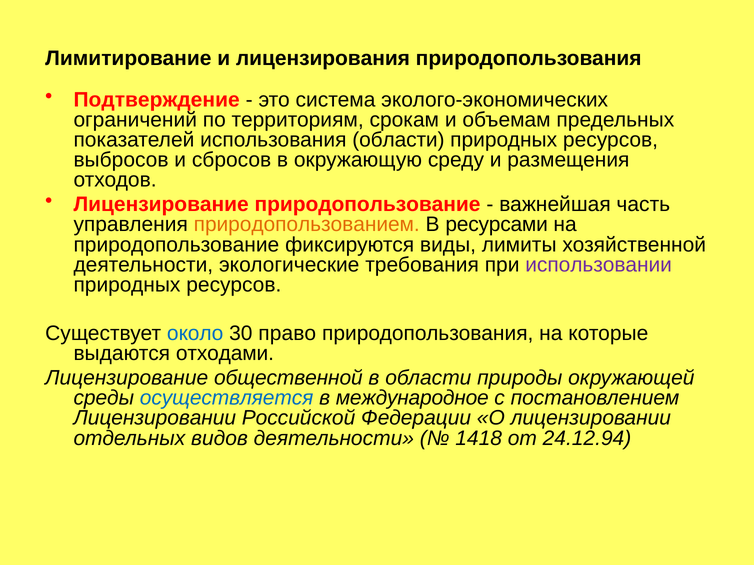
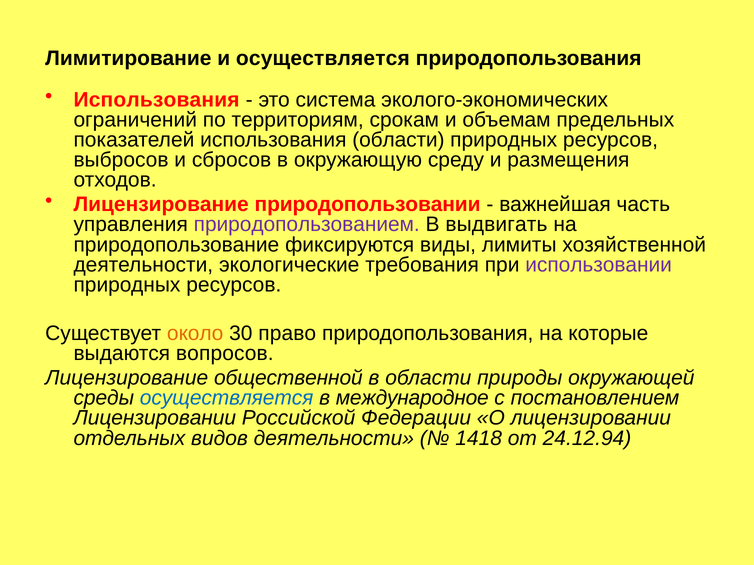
и лицензирования: лицензирования -> осуществляется
Подтверждение at (157, 100): Подтверждение -> Использования
Лицензирование природопользование: природопользование -> природопользовании
природопользованием colour: orange -> purple
ресурсами: ресурсами -> выдвигать
около colour: blue -> orange
отходами: отходами -> вопросов
